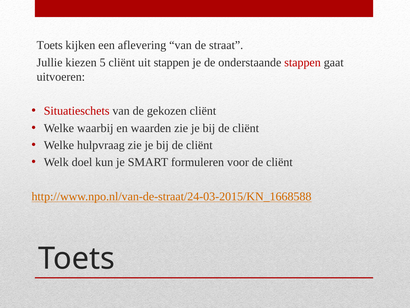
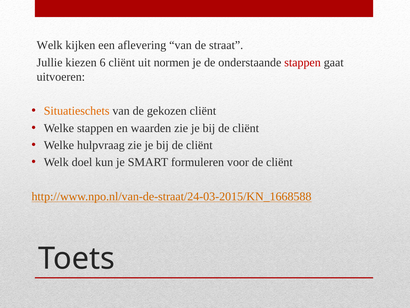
Toets at (50, 45): Toets -> Welk
5: 5 -> 6
uit stappen: stappen -> normen
Situatieschets colour: red -> orange
Welke waarbij: waarbij -> stappen
